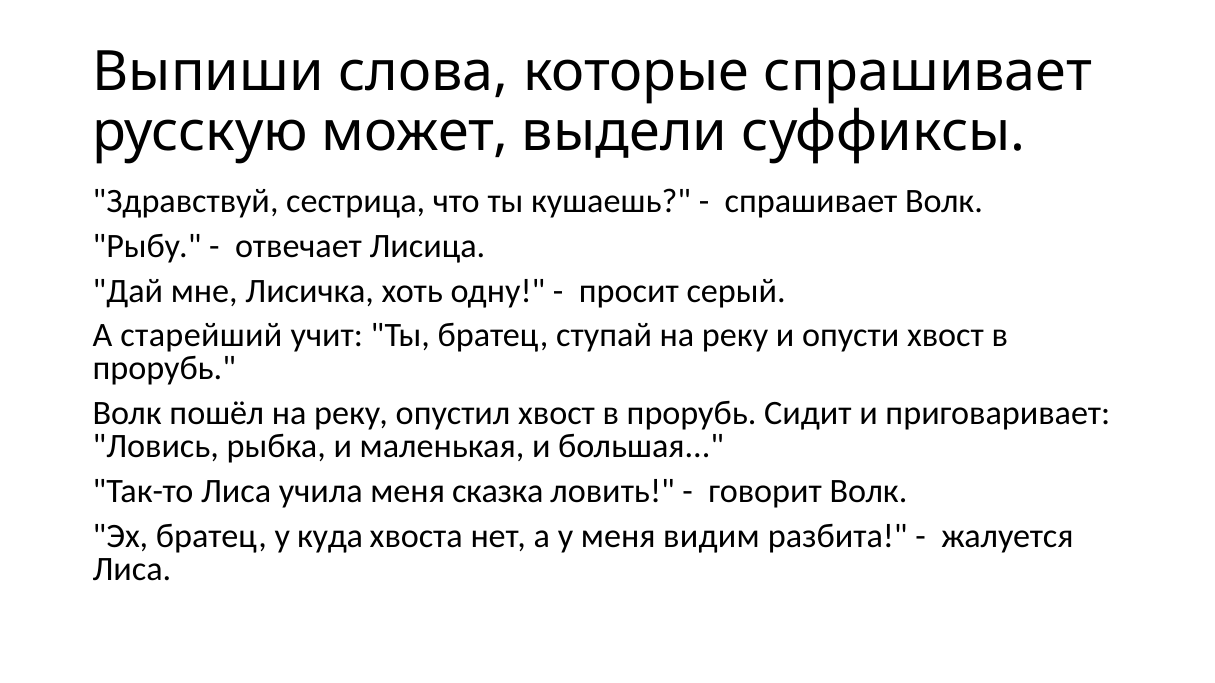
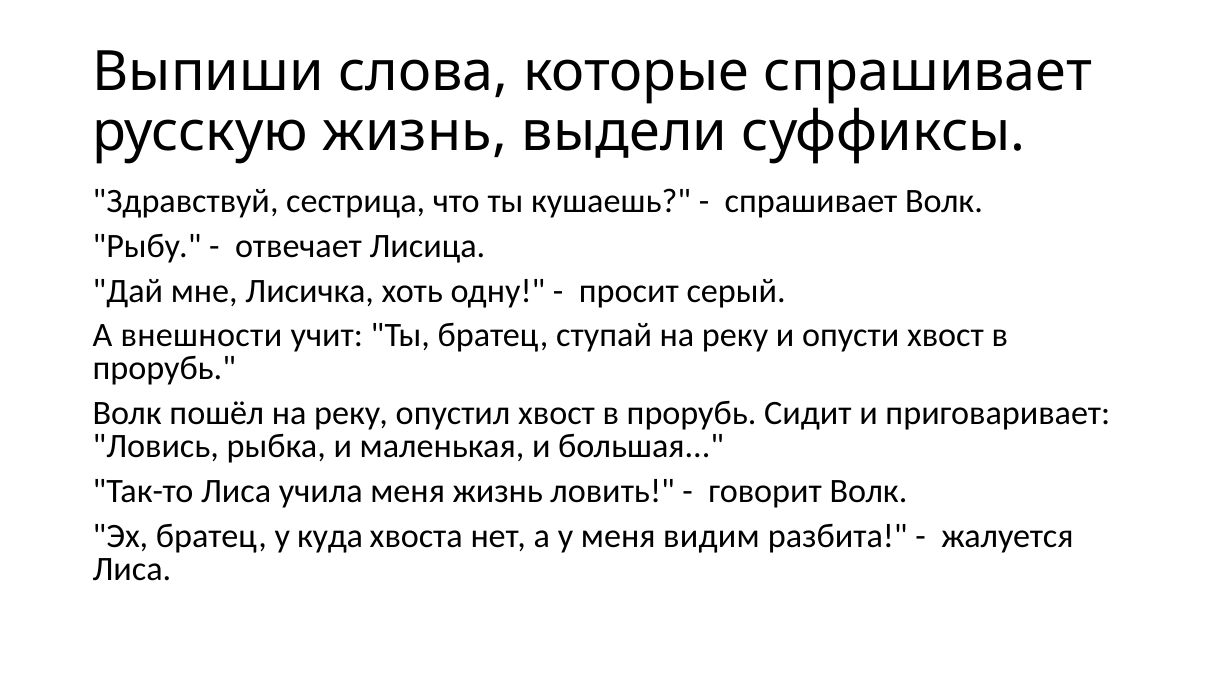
русскую может: может -> жизнь
старейший: старейший -> внешности
меня сказка: сказка -> жизнь
